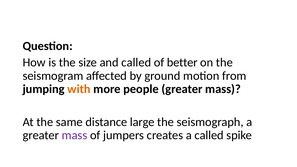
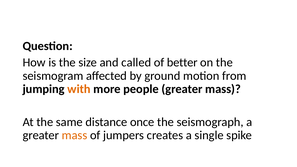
large: large -> once
mass at (75, 135) colour: purple -> orange
a called: called -> single
